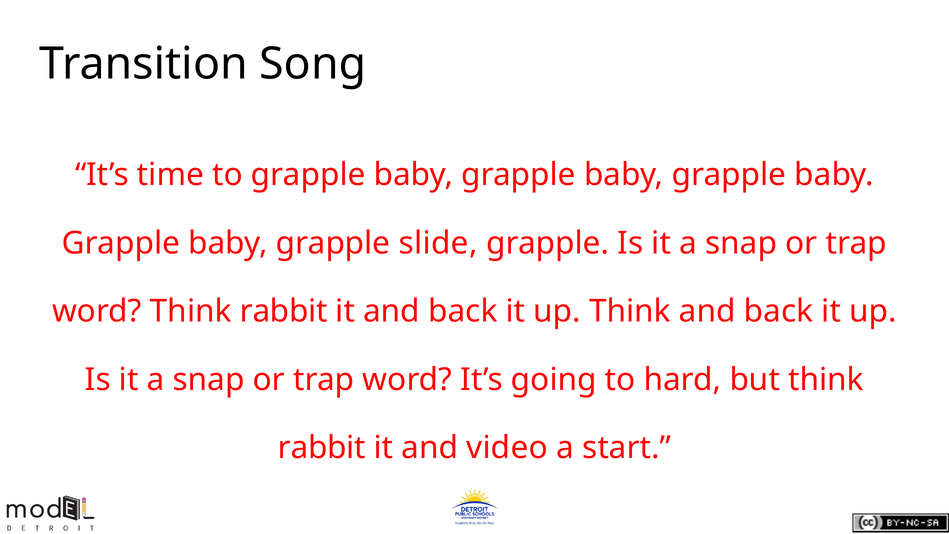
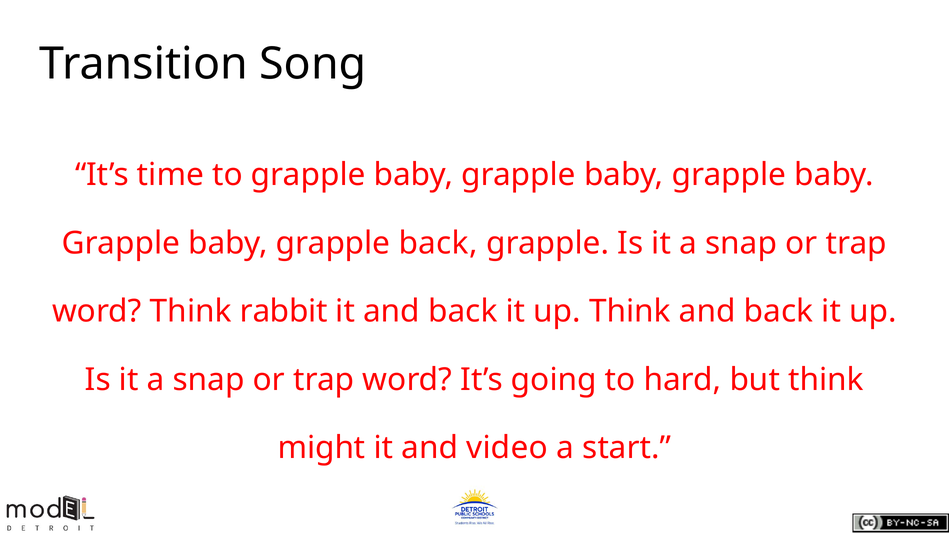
grapple slide: slide -> back
rabbit at (322, 448): rabbit -> might
